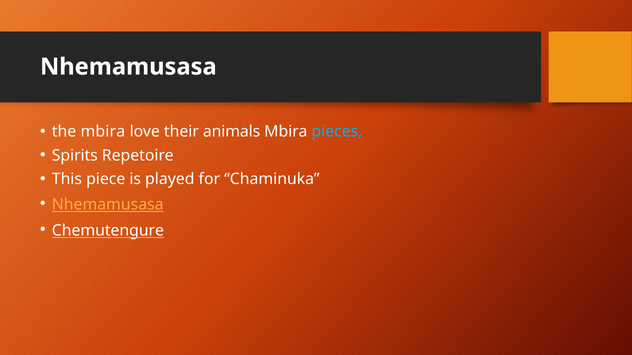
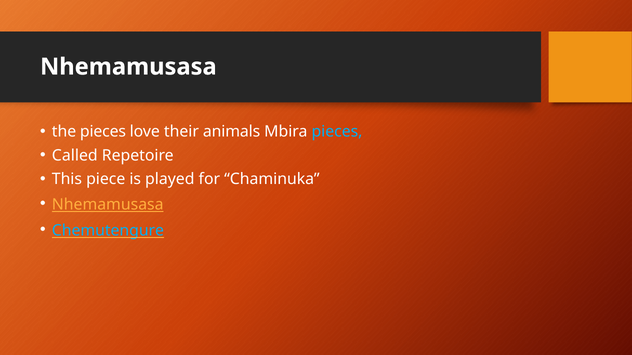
the mbira: mbira -> pieces
Spirits: Spirits -> Called
Chemutengure colour: white -> light blue
